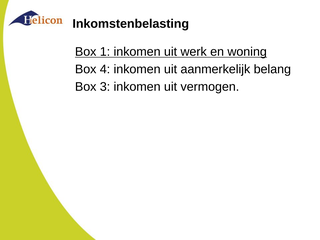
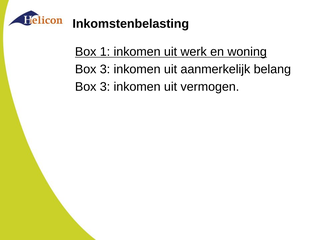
4 at (105, 69): 4 -> 3
